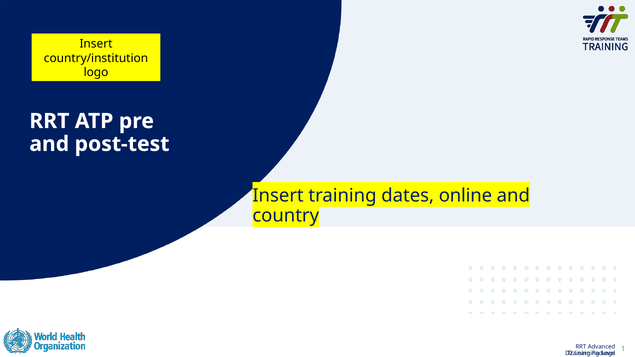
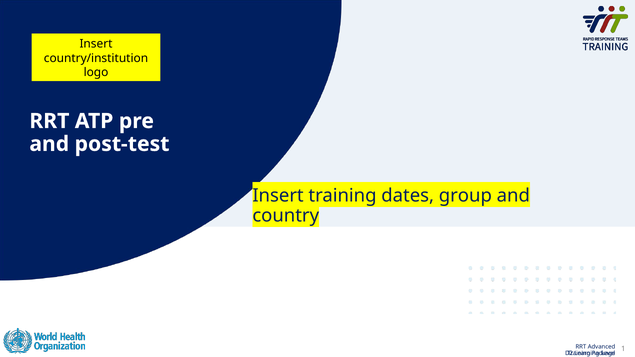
online: online -> group
